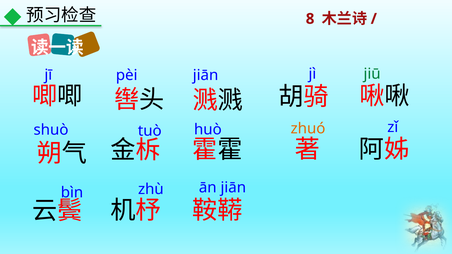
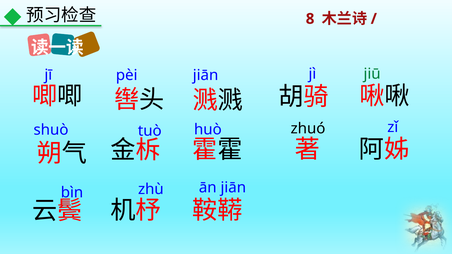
zhuó colour: orange -> black
